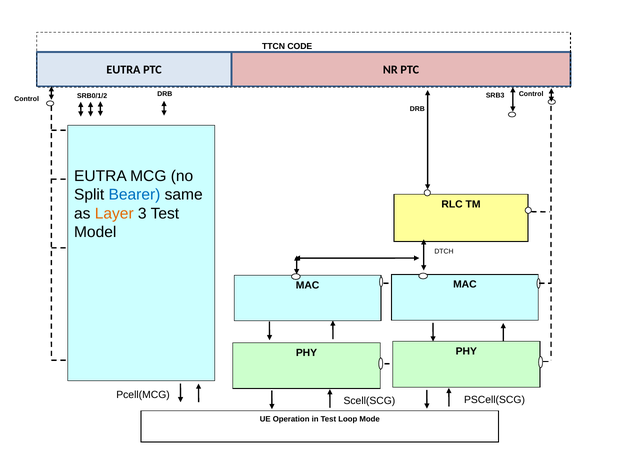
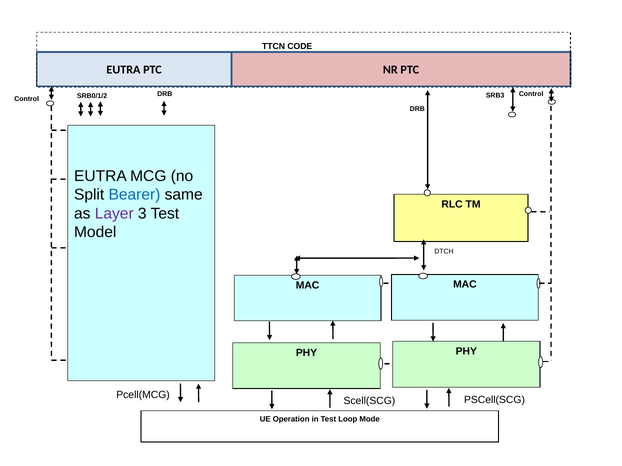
Layer colour: orange -> purple
